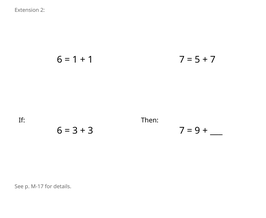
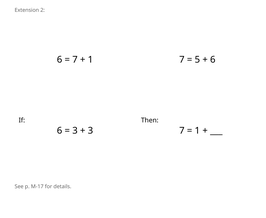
1 at (75, 60): 1 -> 7
7 at (213, 60): 7 -> 6
9 at (197, 131): 9 -> 1
